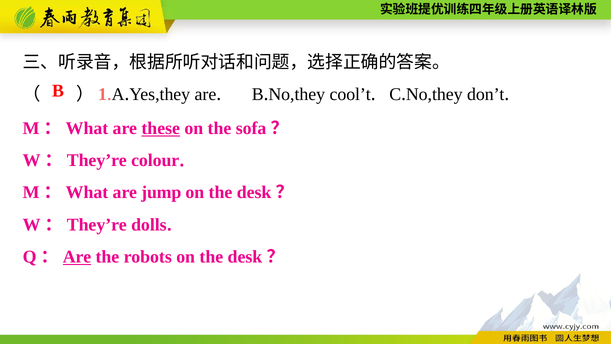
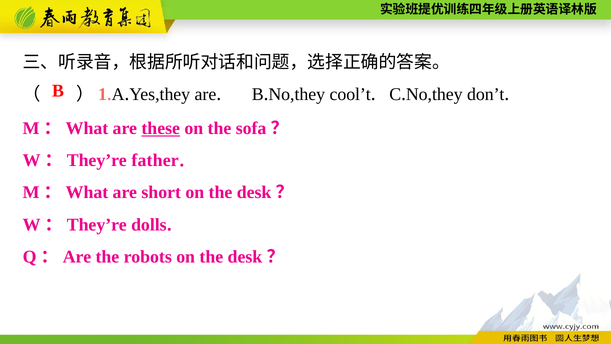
colour: colour -> father
jump: jump -> short
Are at (77, 257) underline: present -> none
